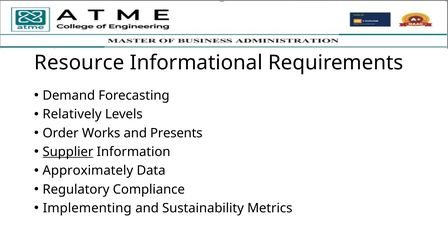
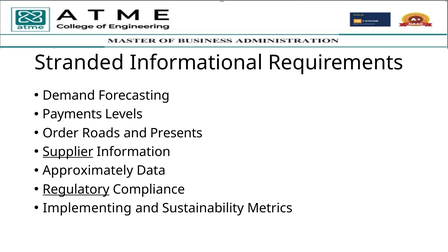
Resource: Resource -> Stranded
Relatively: Relatively -> Payments
Works: Works -> Roads
Regulatory underline: none -> present
